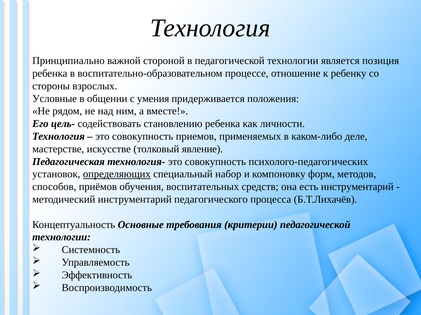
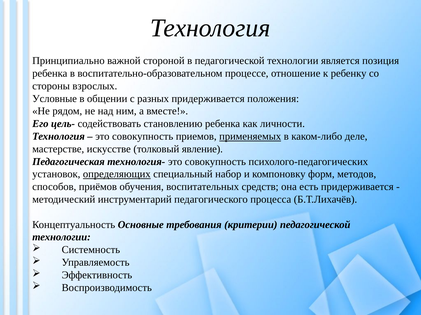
умения: умения -> разных
применяемых underline: none -> present
есть инструментарий: инструментарий -> придерживается
